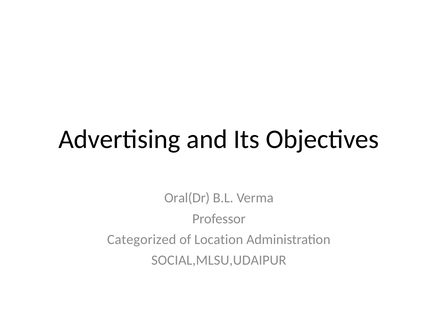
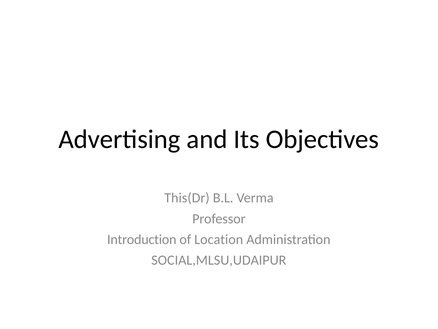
Oral(Dr: Oral(Dr -> This(Dr
Categorized: Categorized -> Introduction
